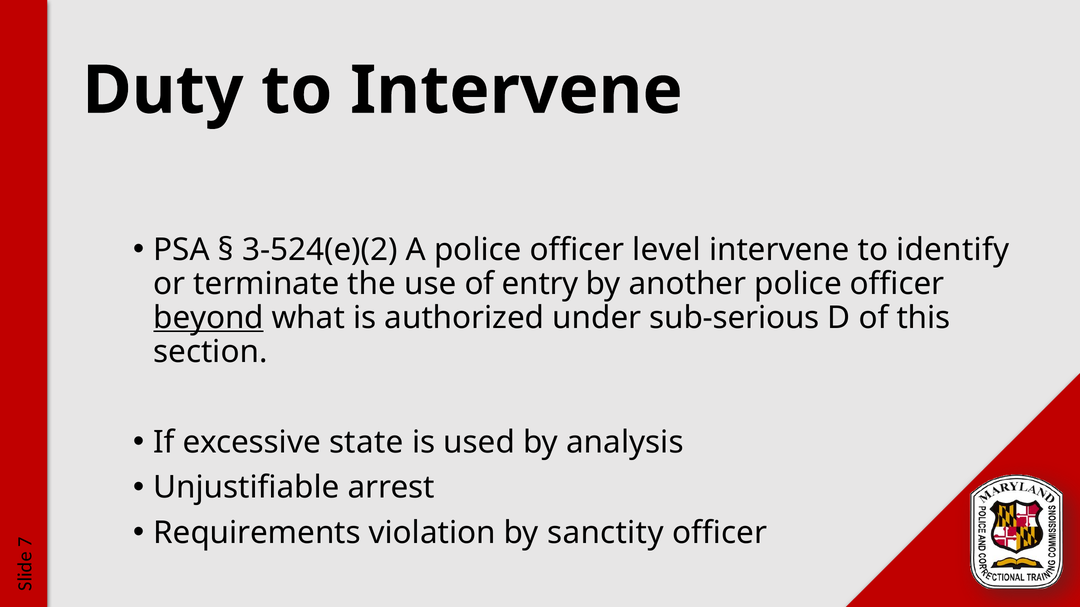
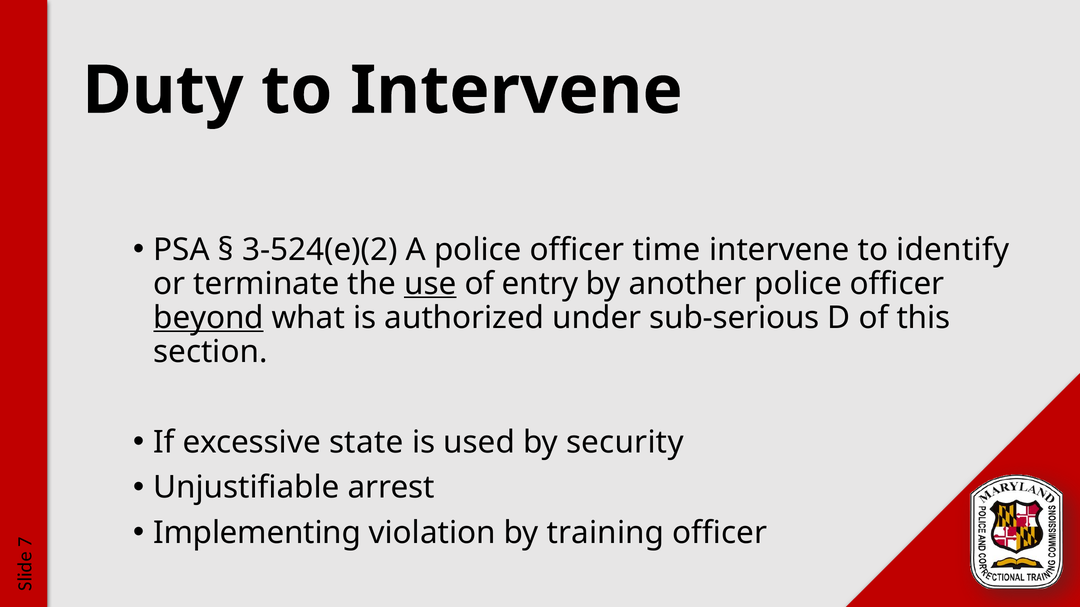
level: level -> time
use underline: none -> present
analysis: analysis -> security
Requirements: Requirements -> Implementing
sanctity: sanctity -> training
